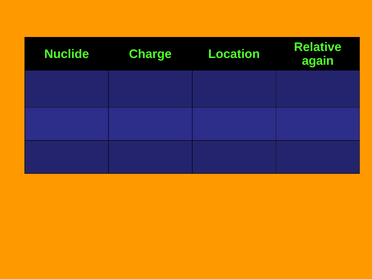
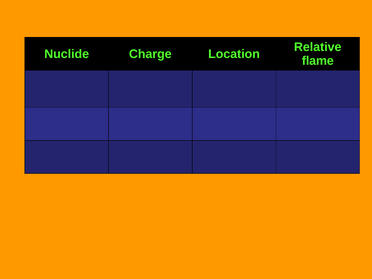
again: again -> flame
